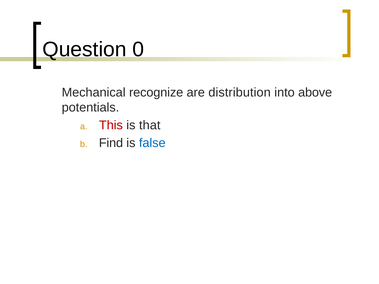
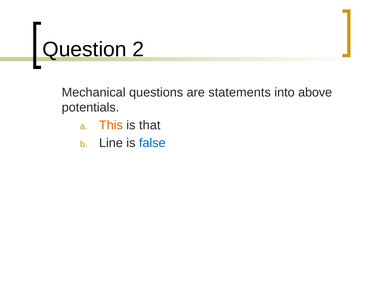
0: 0 -> 2
recognize: recognize -> questions
distribution: distribution -> statements
This colour: red -> orange
Find: Find -> Line
